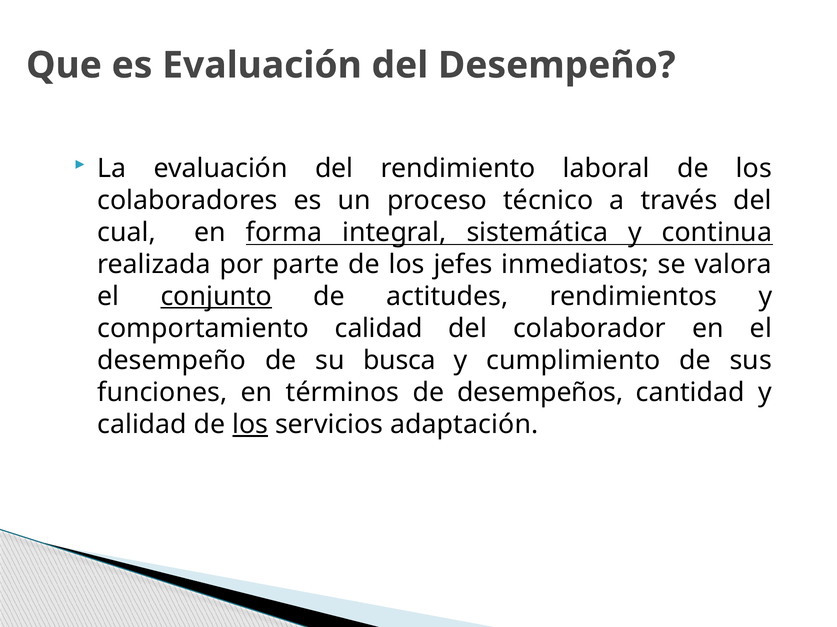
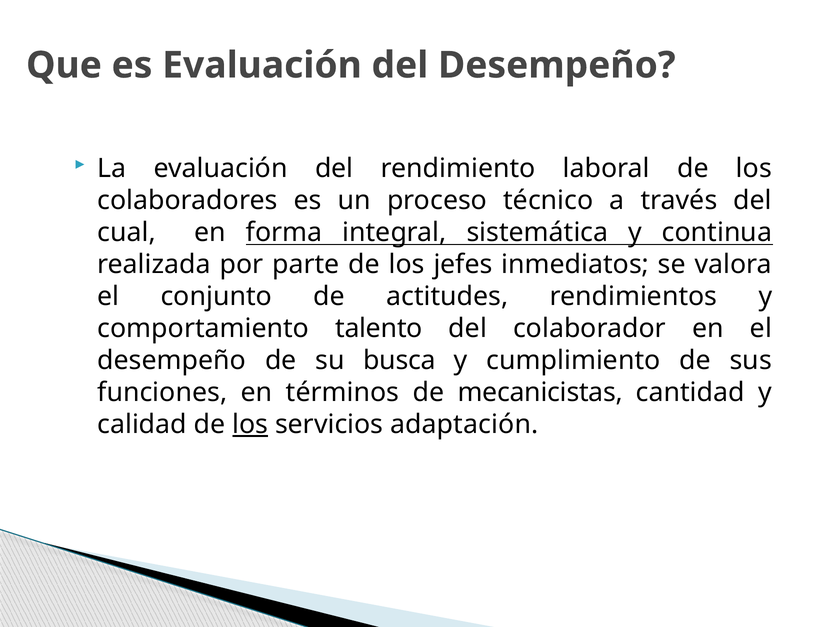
conjunto underline: present -> none
comportamiento calidad: calidad -> talento
desempeños: desempeños -> mecanicistas
